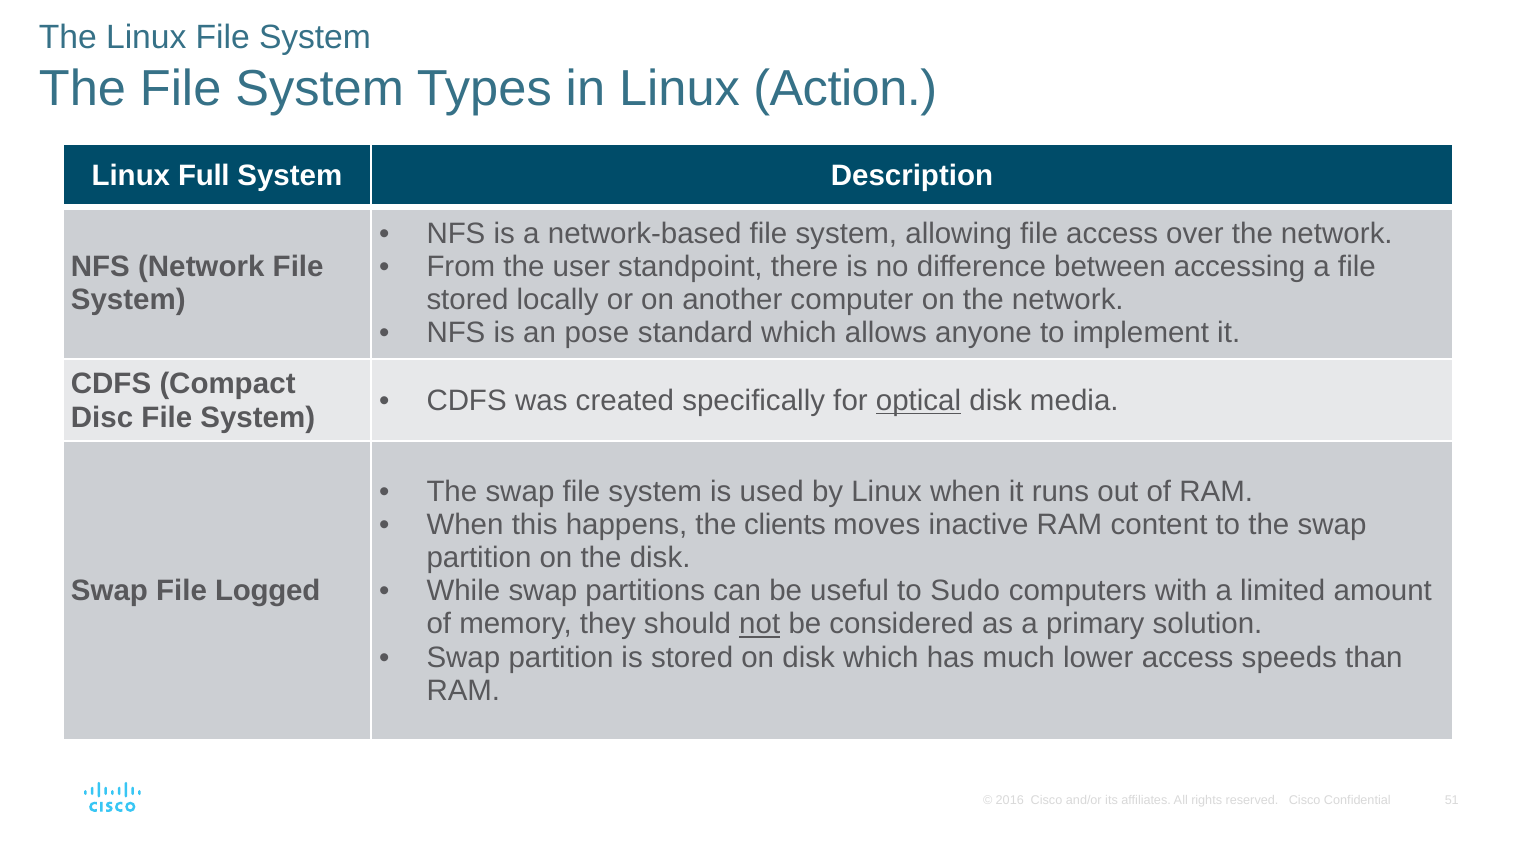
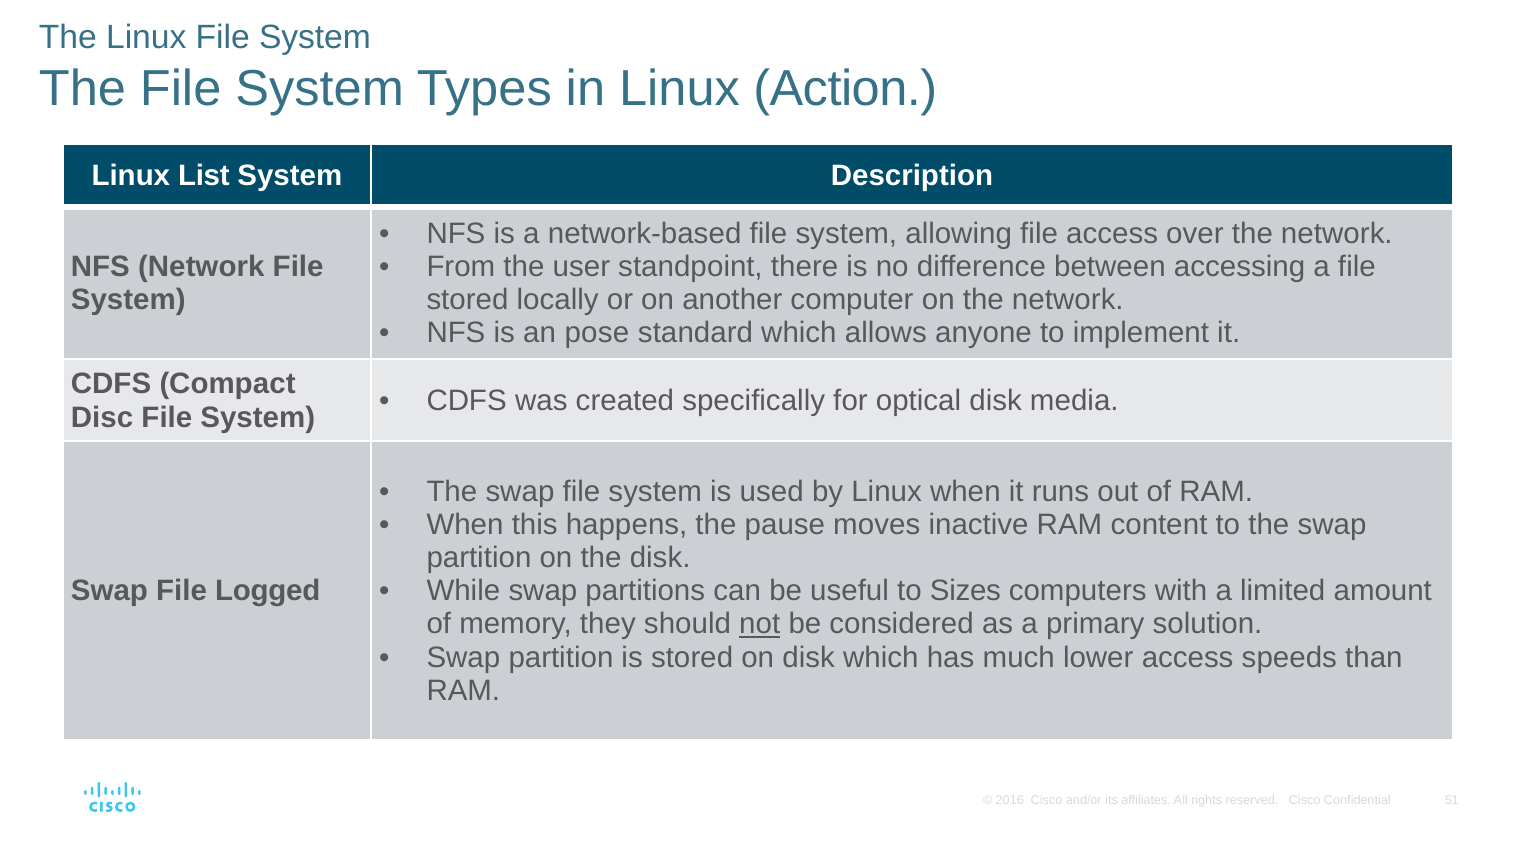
Full: Full -> List
optical underline: present -> none
clients: clients -> pause
Sudo: Sudo -> Sizes
